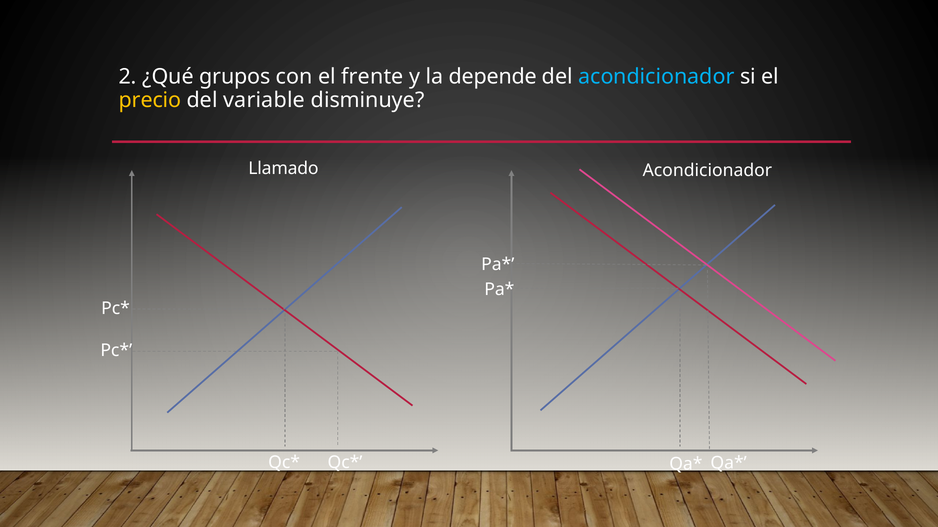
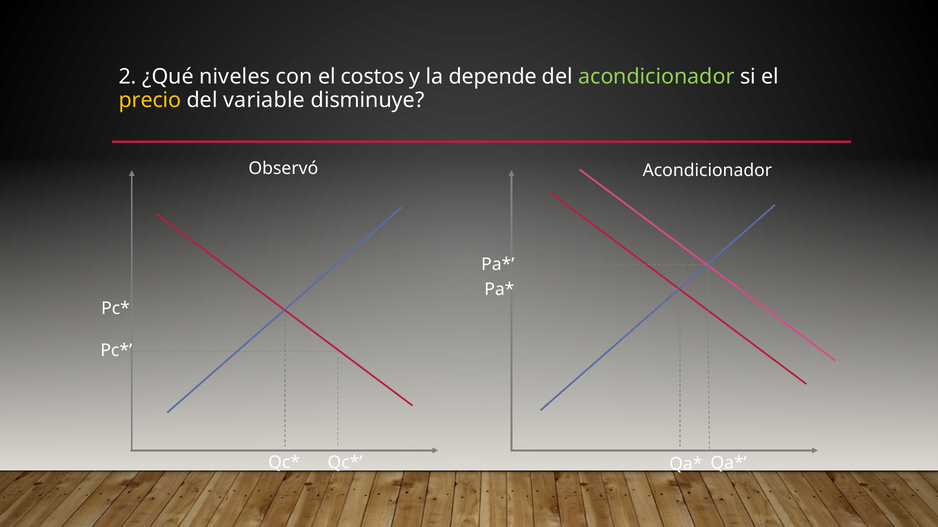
grupos: grupos -> niveles
frente: frente -> costos
acondicionador at (656, 77) colour: light blue -> light green
Llamado: Llamado -> Observó
